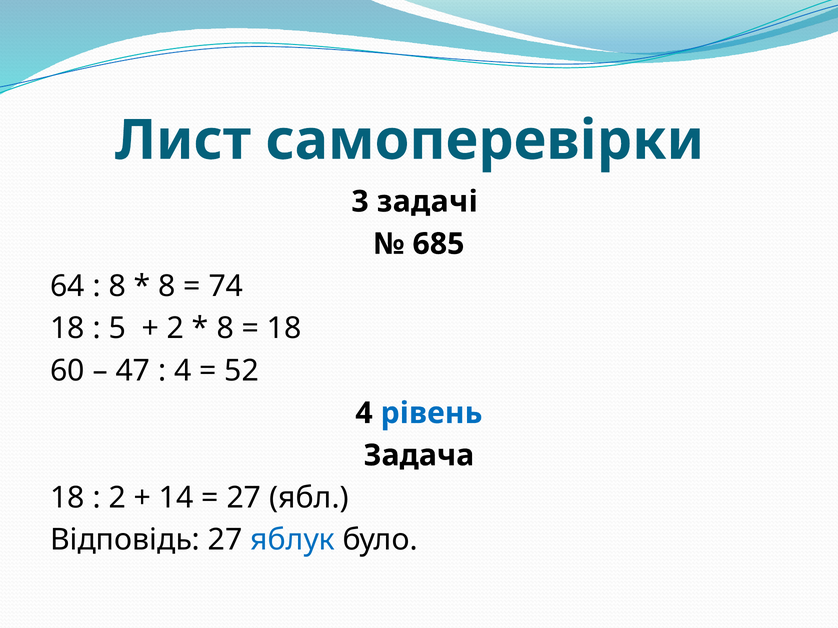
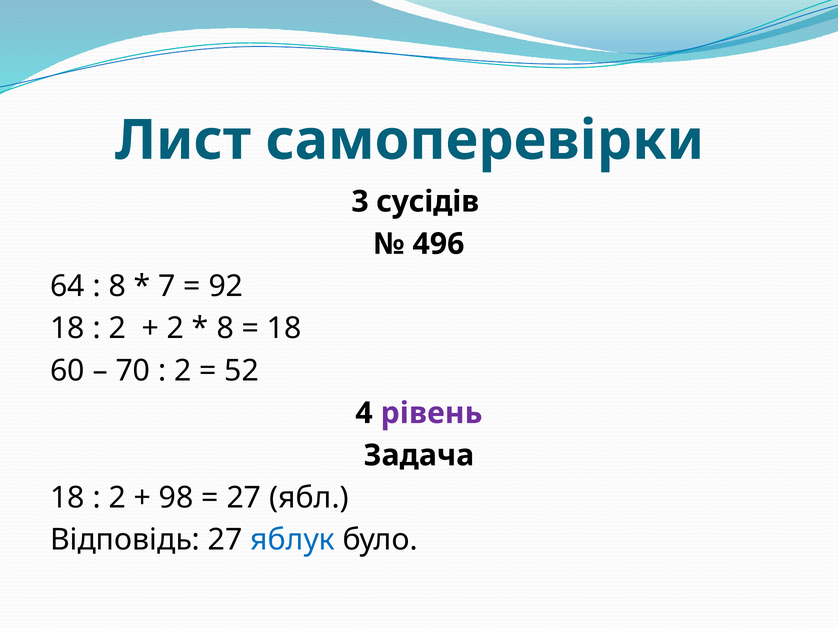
задачі: задачі -> сусідів
685: 685 -> 496
8 at (167, 286): 8 -> 7
74: 74 -> 92
5 at (117, 329): 5 -> 2
47: 47 -> 70
4 at (183, 371): 4 -> 2
рівень colour: blue -> purple
14: 14 -> 98
